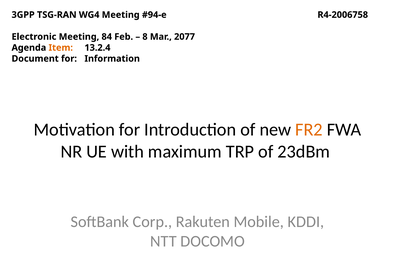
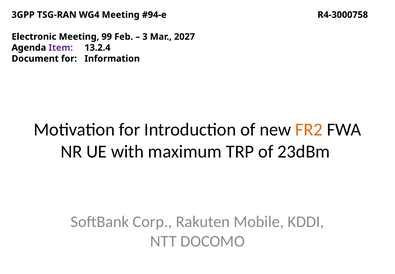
R4-2006758: R4-2006758 -> R4-3000758
84: 84 -> 99
8: 8 -> 3
2077: 2077 -> 2027
Item colour: orange -> purple
